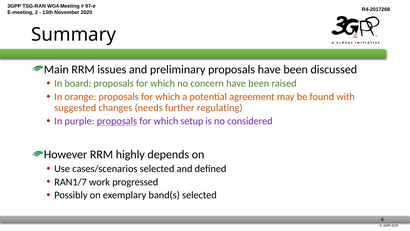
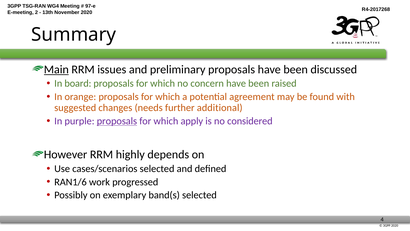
Main underline: none -> present
regulating: regulating -> additional
setup: setup -> apply
RAN1/7: RAN1/7 -> RAN1/6
